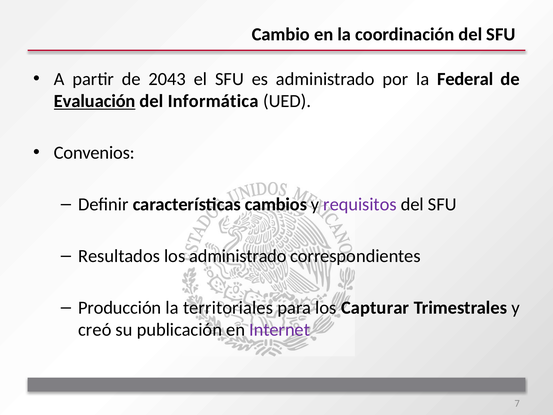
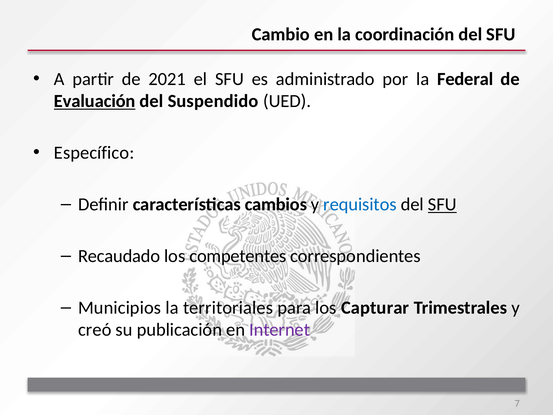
2043: 2043 -> 2021
Informática: Informática -> Suspendido
Convenios: Convenios -> Específico
requisitos colour: purple -> blue
SFU at (442, 204) underline: none -> present
Resultados: Resultados -> Recaudado
los administrado: administrado -> competentes
Producción: Producción -> Municipios
